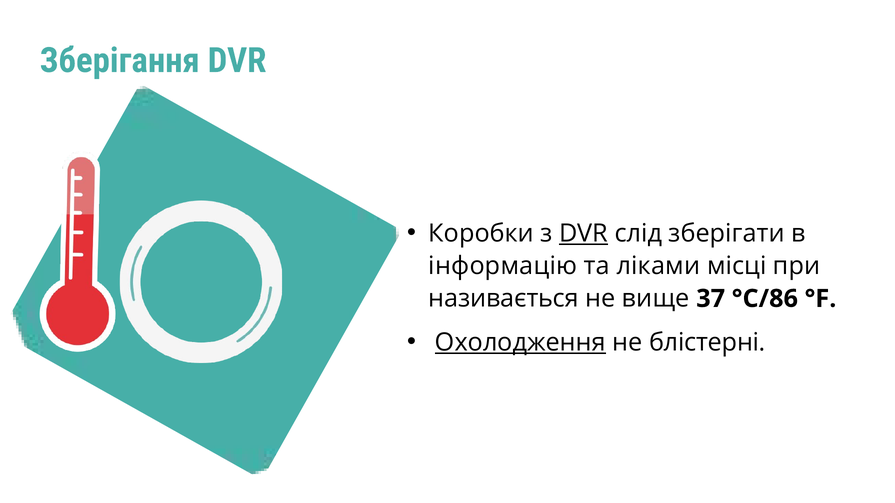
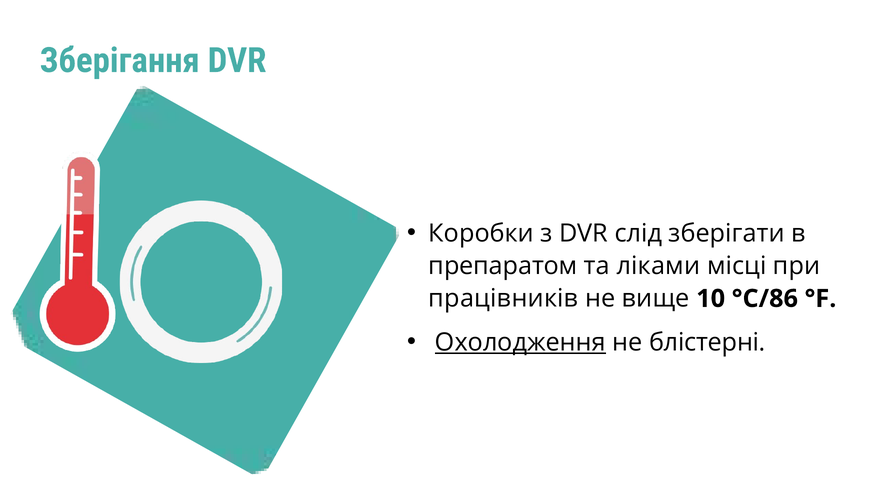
DVR at (584, 233) underline: present -> none
інформацію: інформацію -> препаратом
називається: називається -> працівників
37: 37 -> 10
